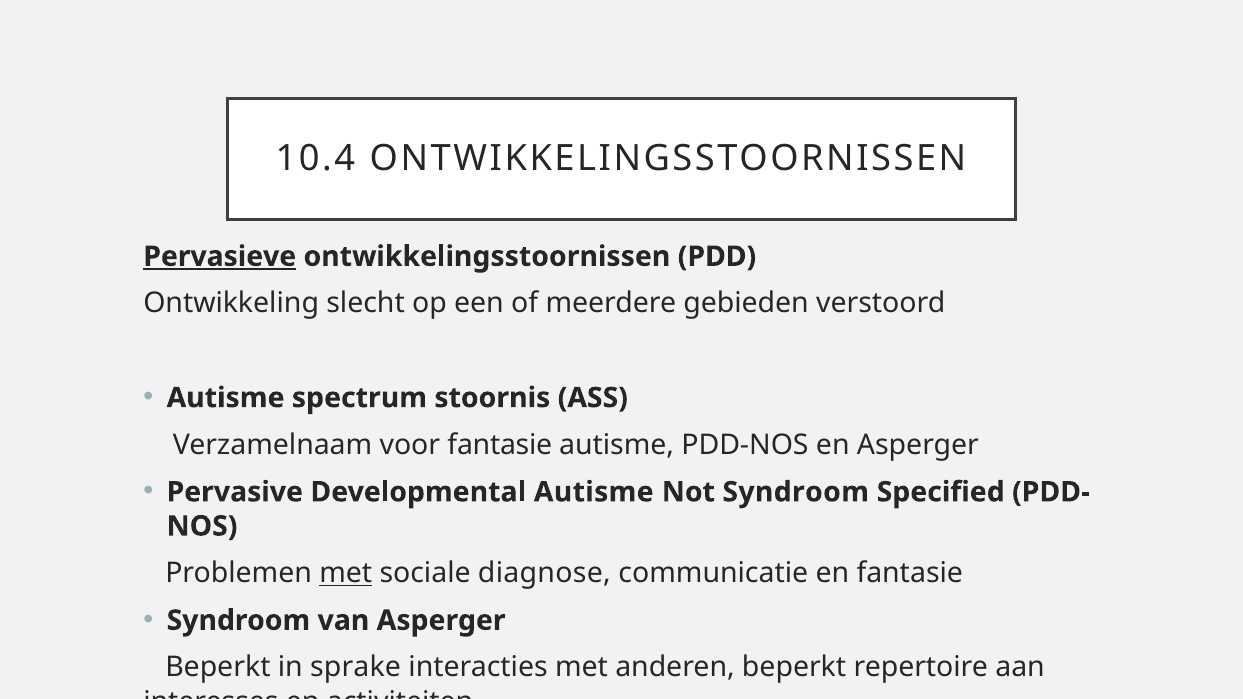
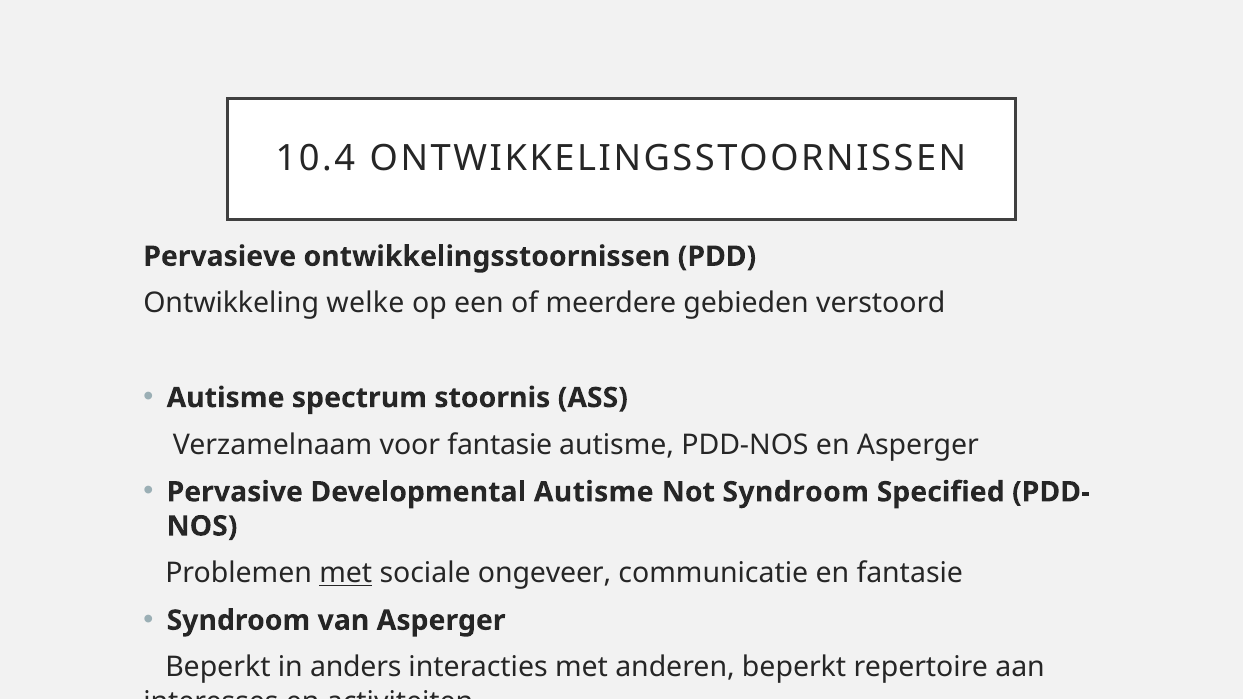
Pervasieve underline: present -> none
slecht: slecht -> welke
diagnose: diagnose -> ongeveer
sprake: sprake -> anders
